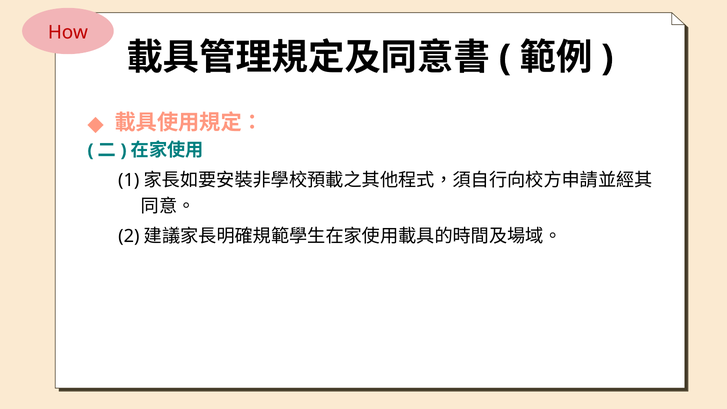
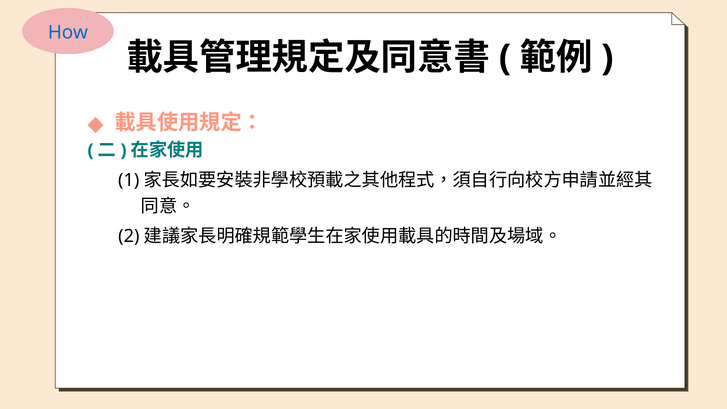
How colour: red -> blue
